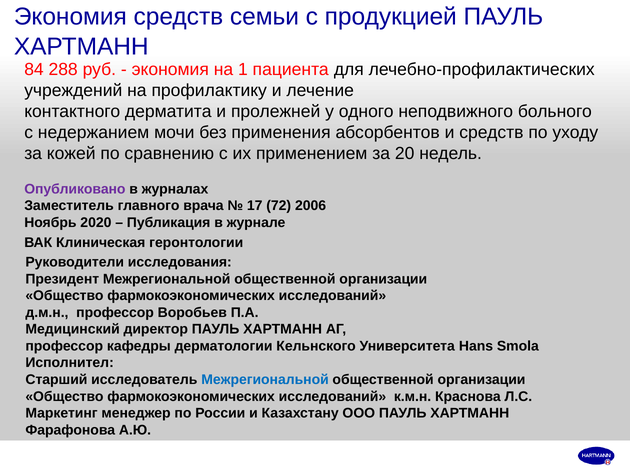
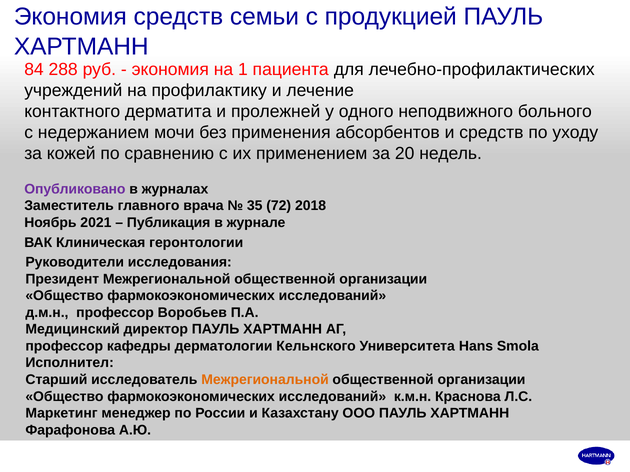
17: 17 -> 35
2006: 2006 -> 2018
2020: 2020 -> 2021
Межрегиональной at (265, 380) colour: blue -> orange
